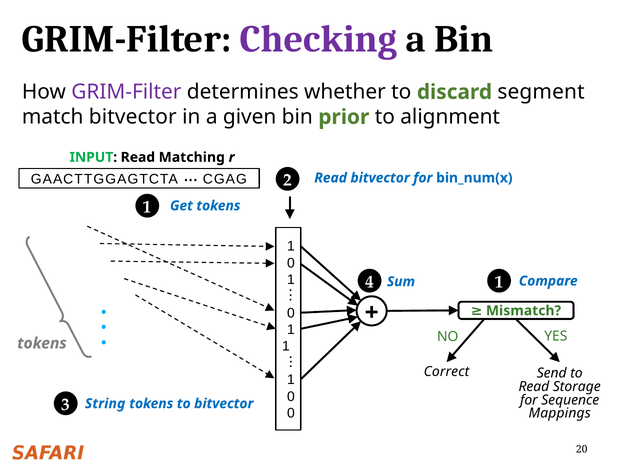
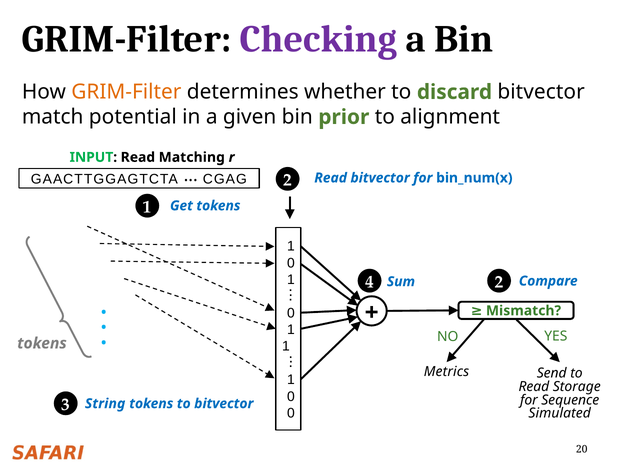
GRIM-Filter at (126, 92) colour: purple -> orange
discard segment: segment -> bitvector
match bitvector: bitvector -> potential
4 1: 1 -> 2
Correct: Correct -> Metrics
Mappings: Mappings -> Simulated
